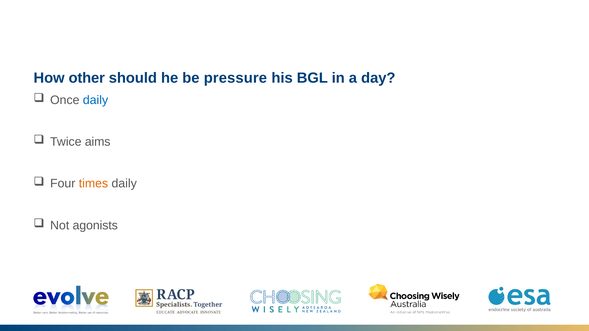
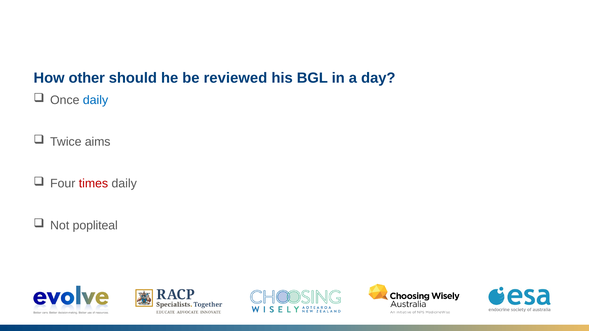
pressure: pressure -> reviewed
times colour: orange -> red
agonists: agonists -> popliteal
